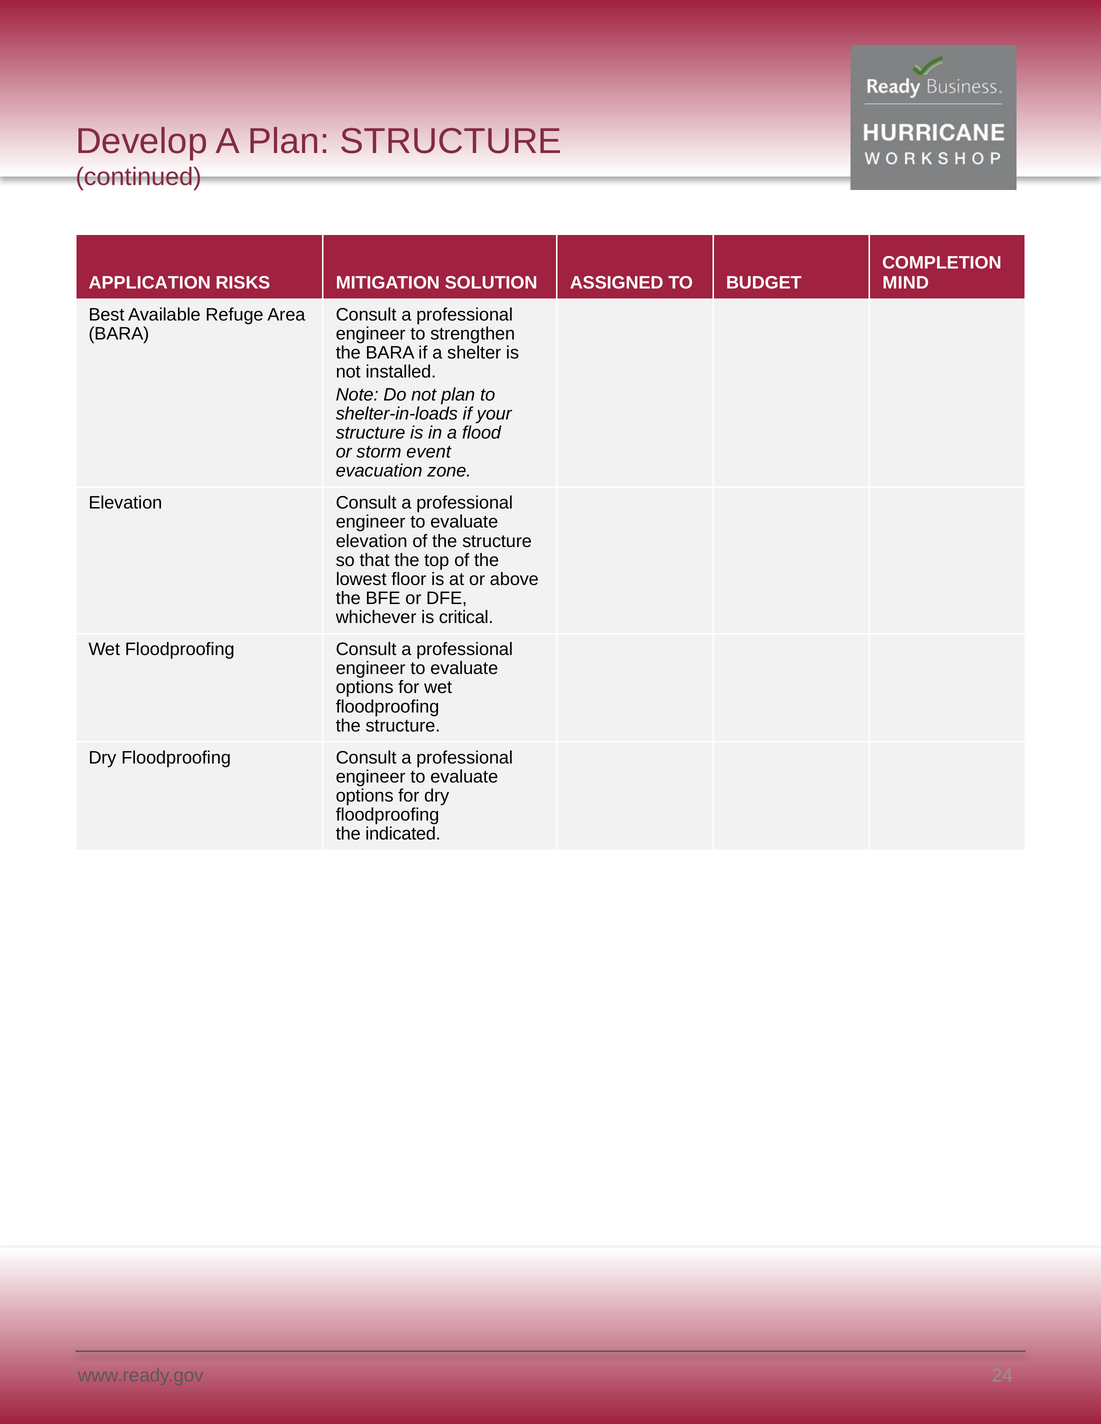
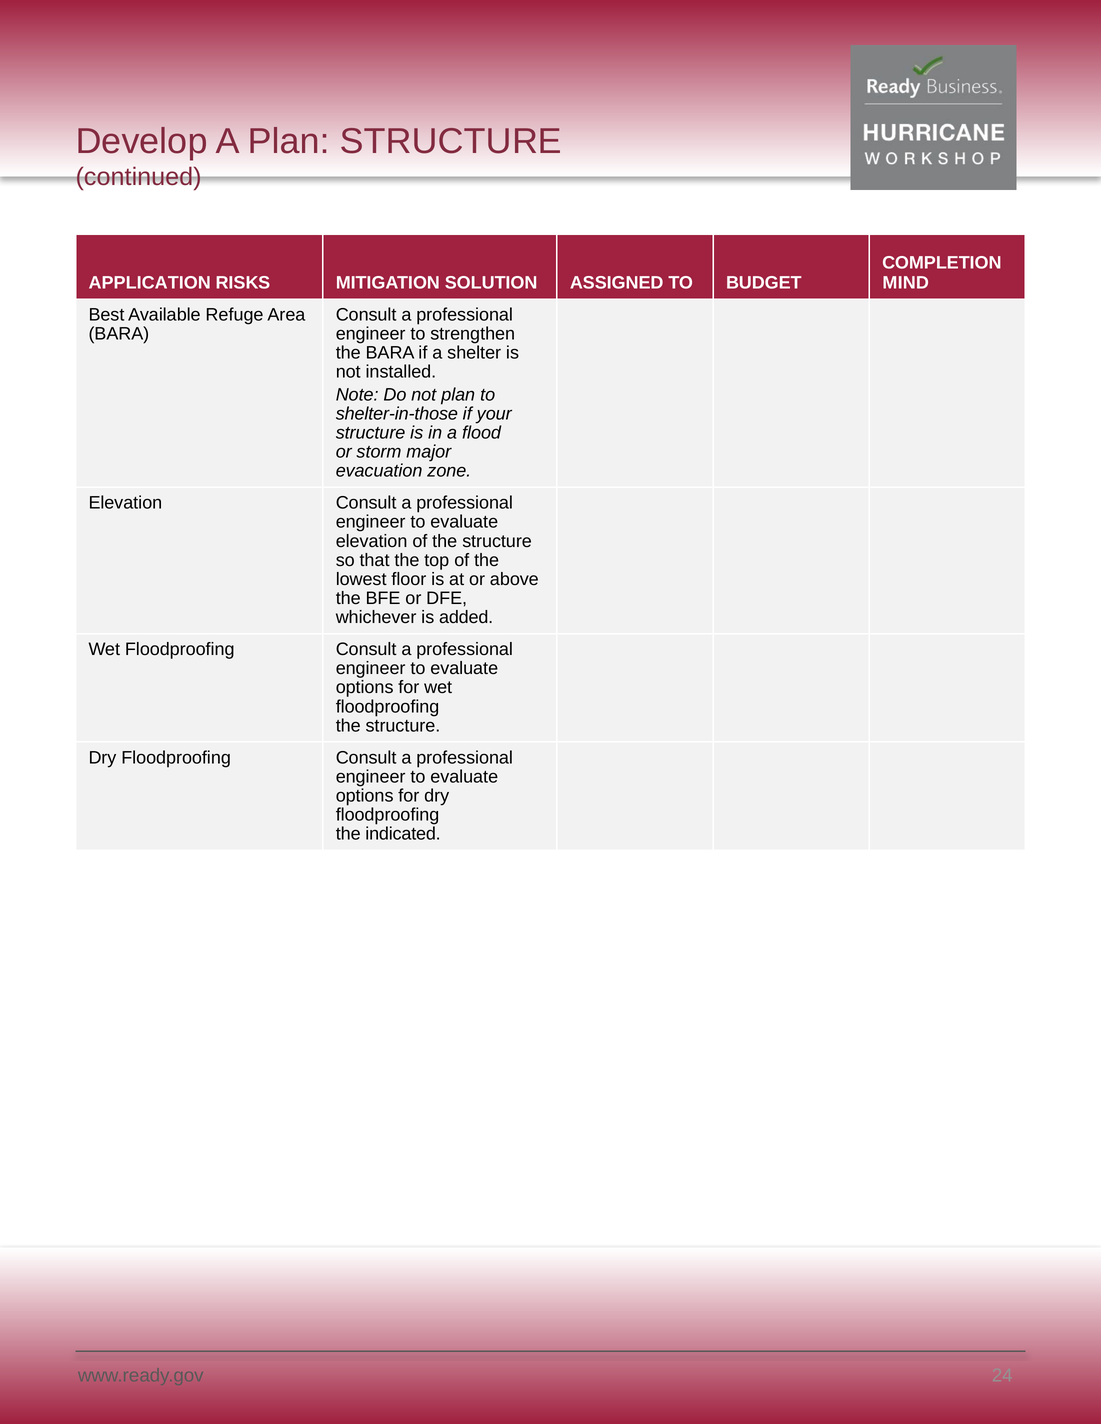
shelter-in-loads: shelter-in-loads -> shelter-in-those
event: event -> major
critical: critical -> added
